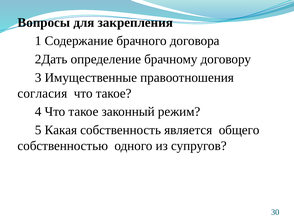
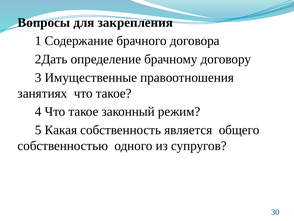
согласия: согласия -> занятиях
